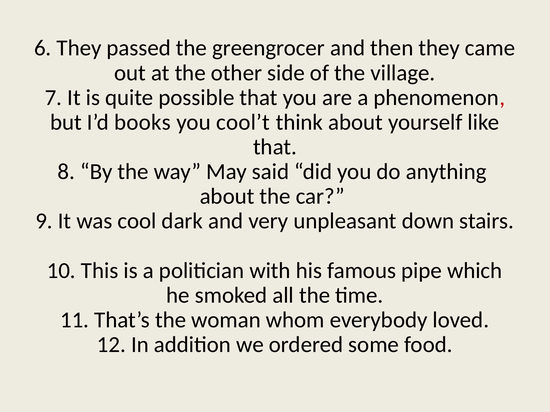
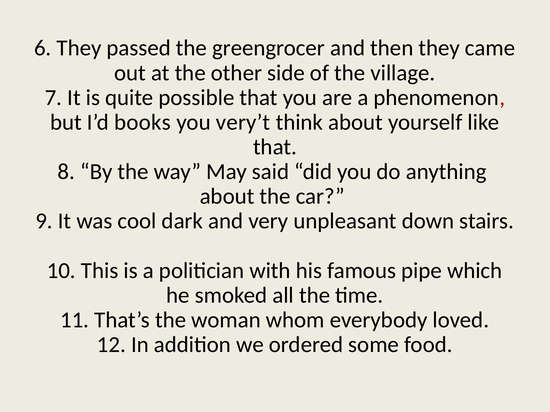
cool’t: cool’t -> very’t
